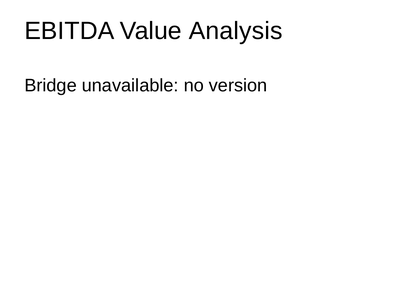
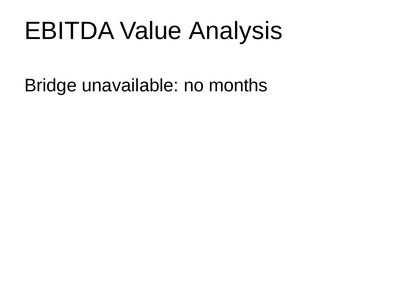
version: version -> months
